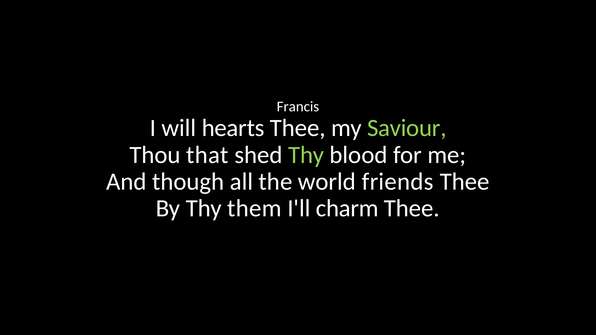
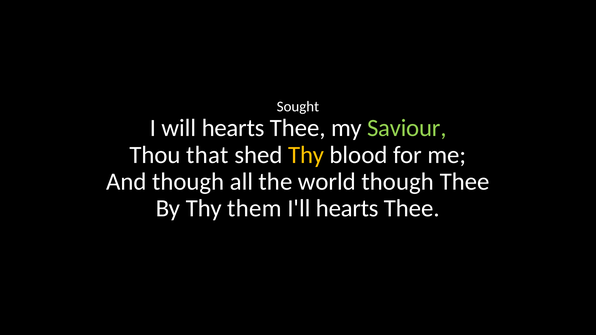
Francis: Francis -> Sought
Thy at (306, 155) colour: light green -> yellow
world friends: friends -> though
I'll charm: charm -> hearts
